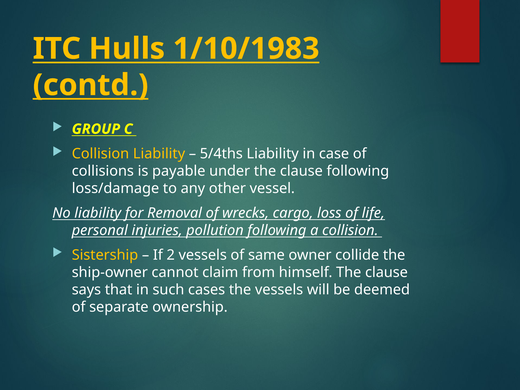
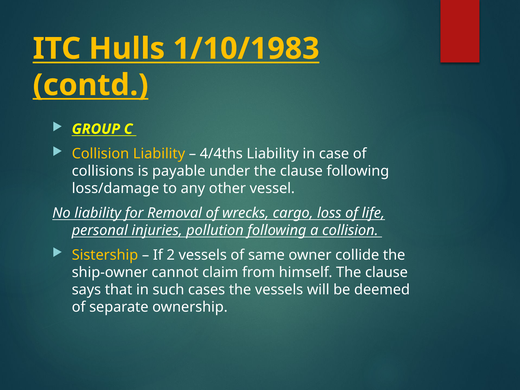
5/4ths: 5/4ths -> 4/4ths
